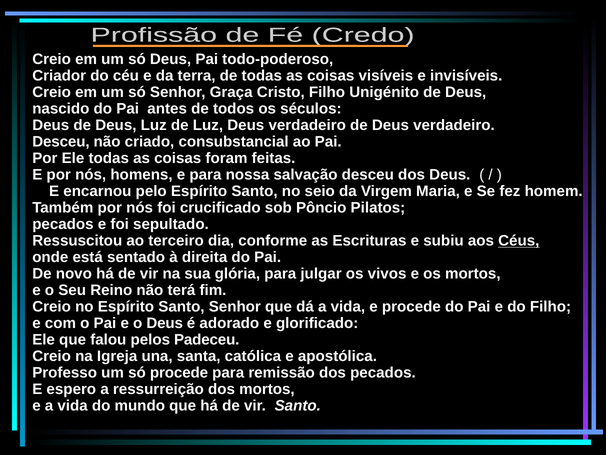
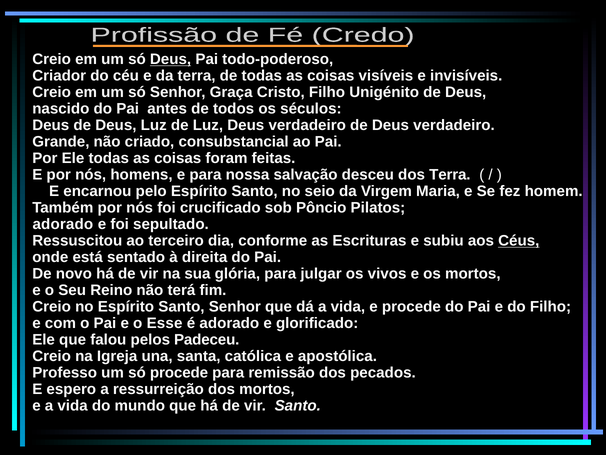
Deus at (171, 59) underline: none -> present
Desceu at (61, 142): Desceu -> Grande
dos Deus: Deus -> Terra
pecados at (63, 224): pecados -> adorado
o Deus: Deus -> Esse
